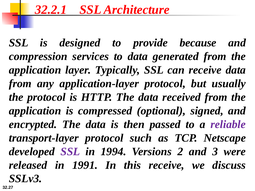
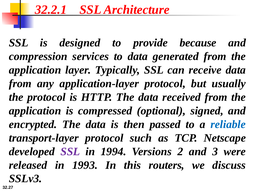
reliable colour: purple -> blue
1991: 1991 -> 1993
this receive: receive -> routers
